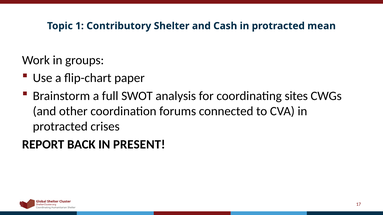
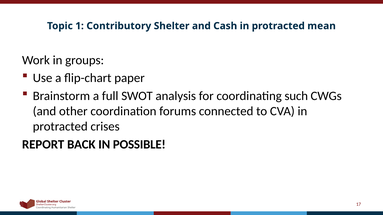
sites: sites -> such
PRESENT: PRESENT -> POSSIBLE
